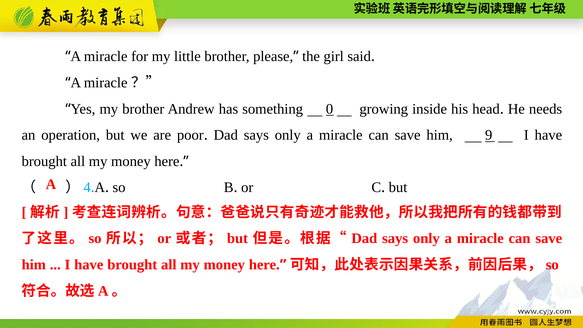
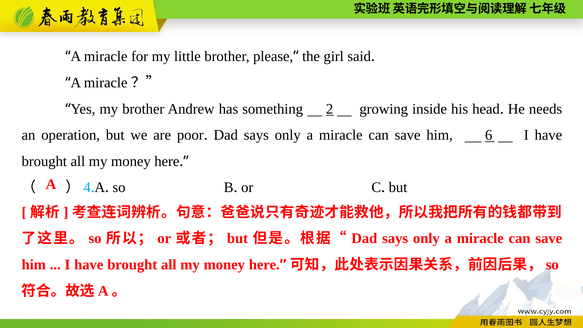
0: 0 -> 2
9: 9 -> 6
